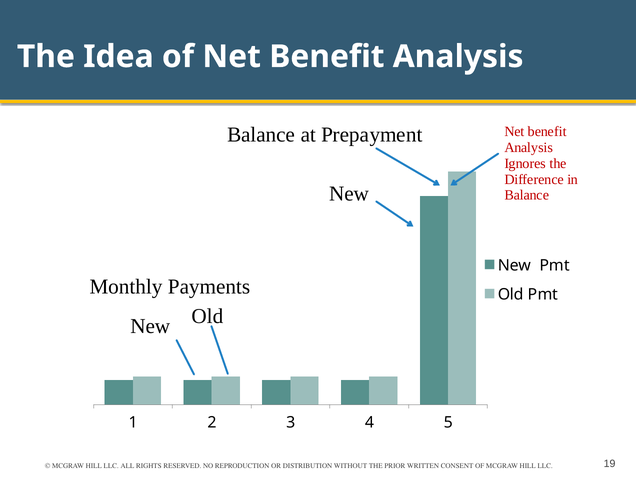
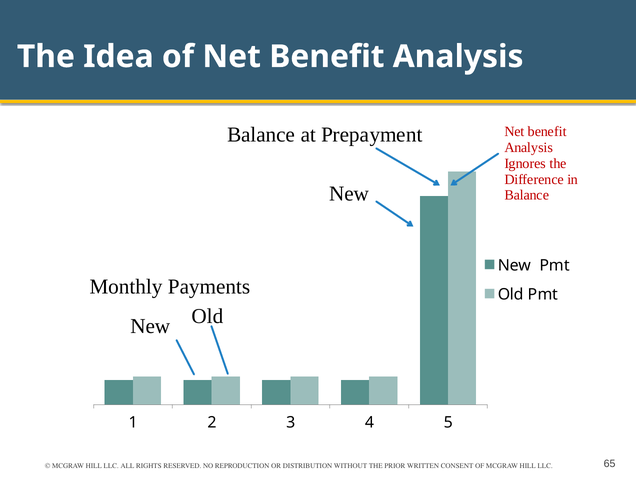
19: 19 -> 65
